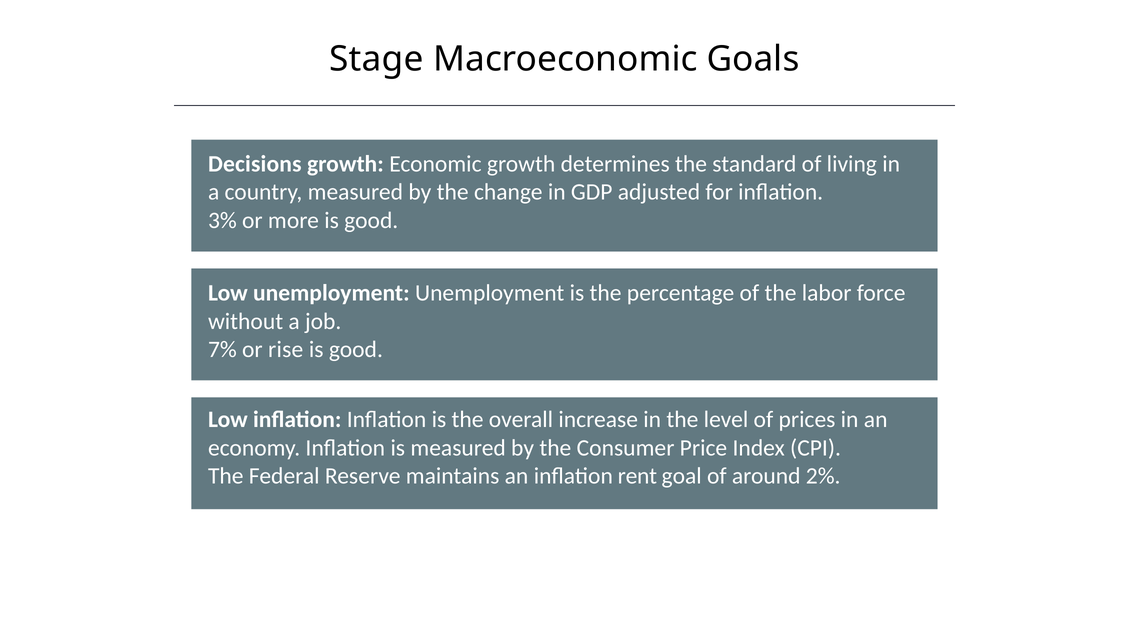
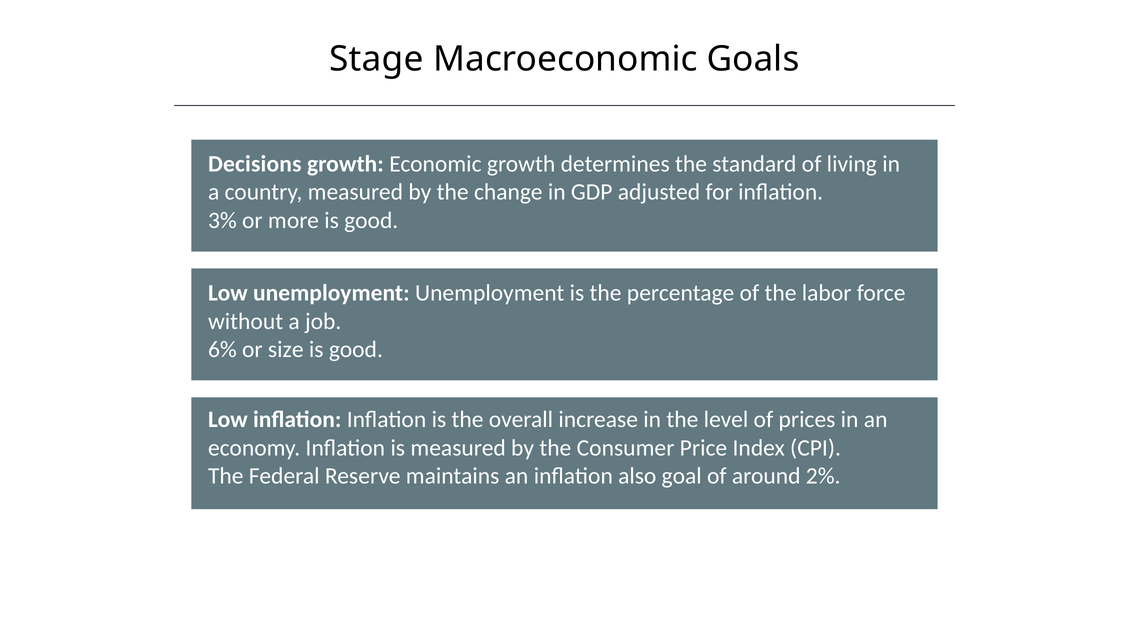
7%: 7% -> 6%
rise: rise -> size
rent: rent -> also
